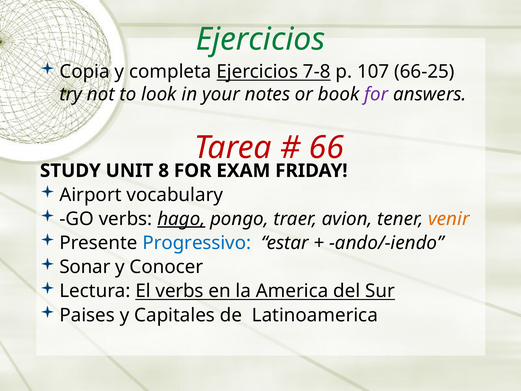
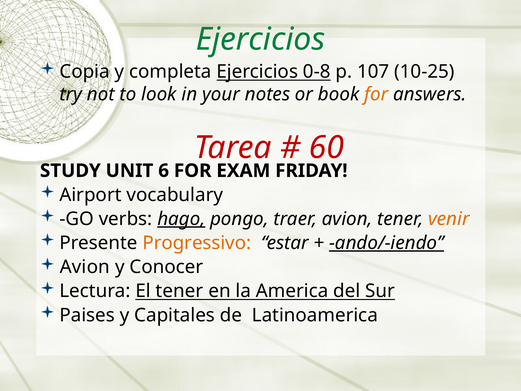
7-8: 7-8 -> 0-8
66-25: 66-25 -> 10-25
for at (376, 94) colour: purple -> orange
66: 66 -> 60
8: 8 -> 6
Progressivo colour: blue -> orange
ando/-iendo underline: none -> present
Sonar at (85, 267): Sonar -> Avion
El verbs: verbs -> tener
